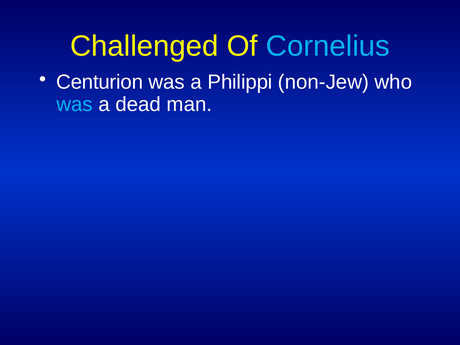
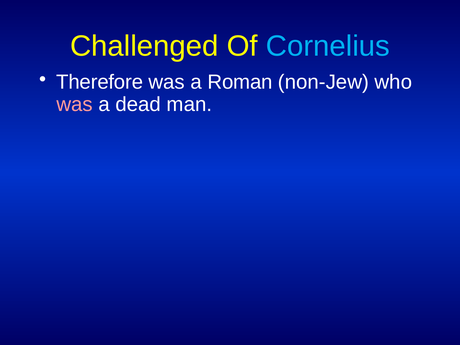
Centurion: Centurion -> Therefore
Philippi: Philippi -> Roman
was at (75, 104) colour: light blue -> pink
